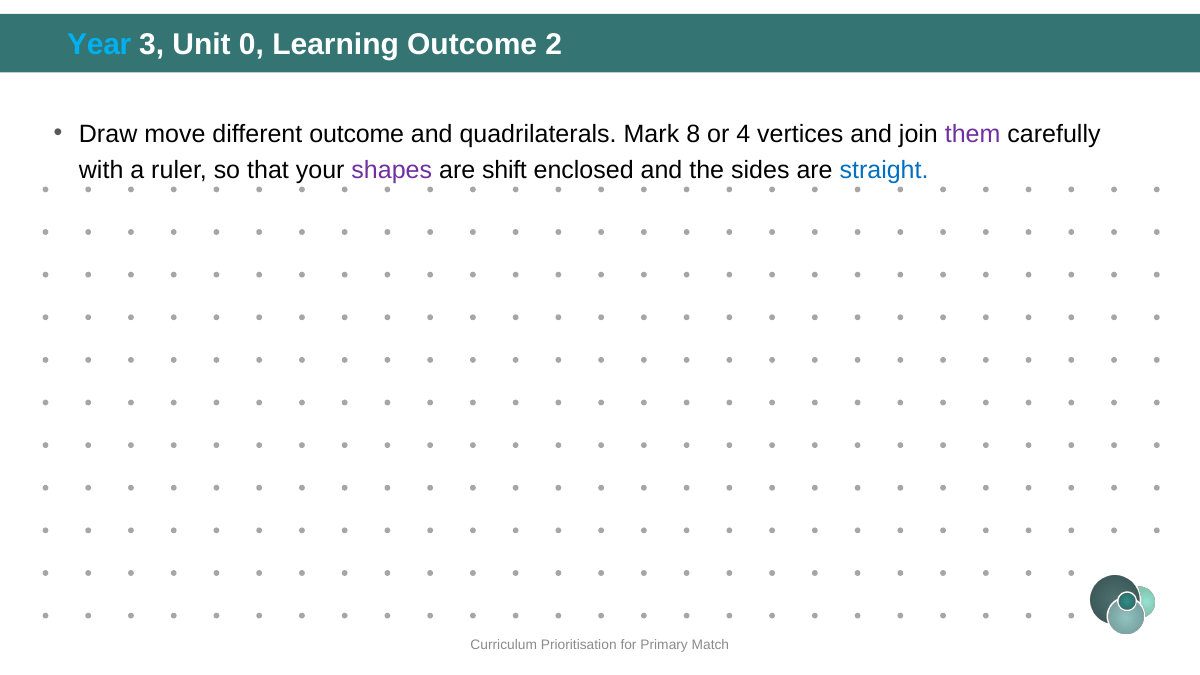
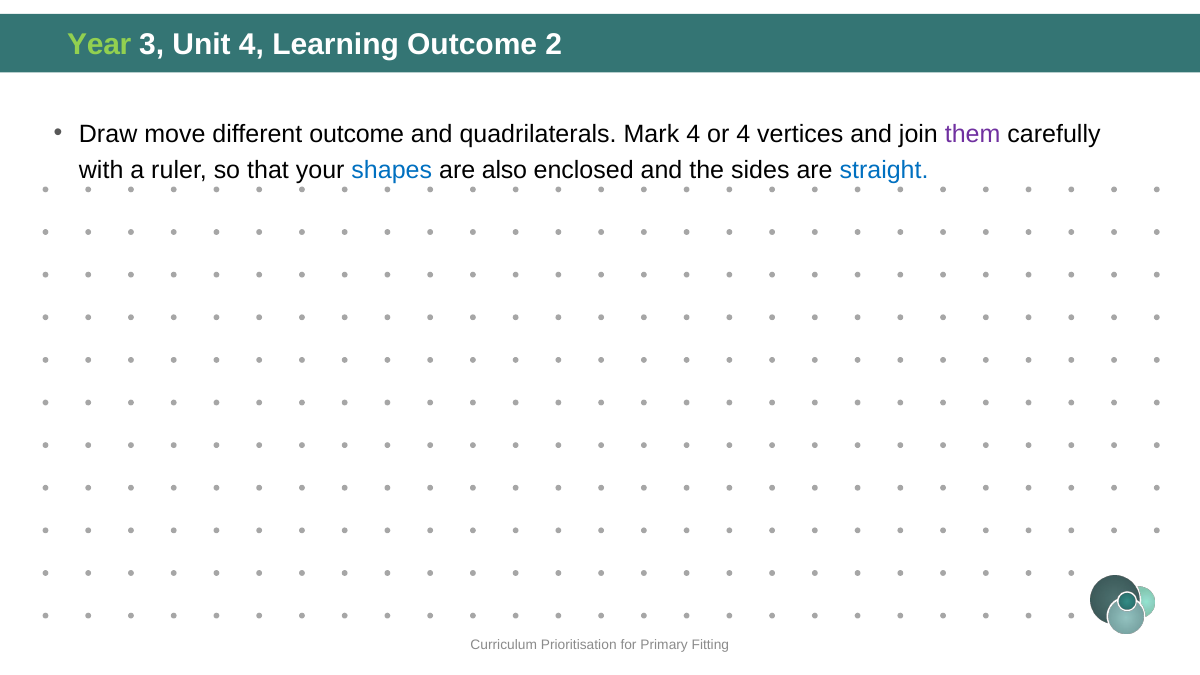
Year colour: light blue -> light green
Unit 0: 0 -> 4
Mark 8: 8 -> 4
shapes colour: purple -> blue
shift: shift -> also
Match: Match -> Fitting
